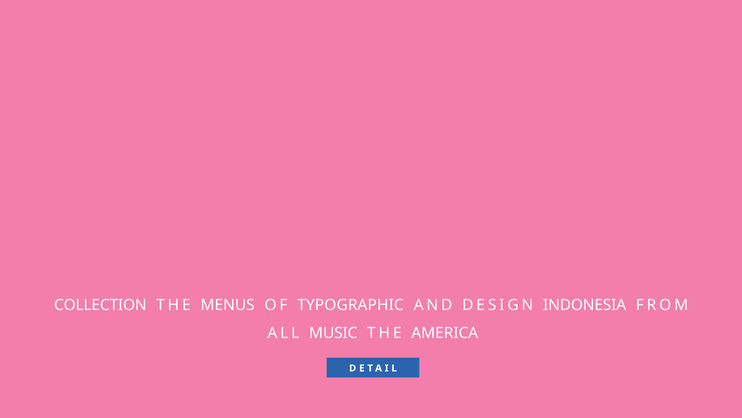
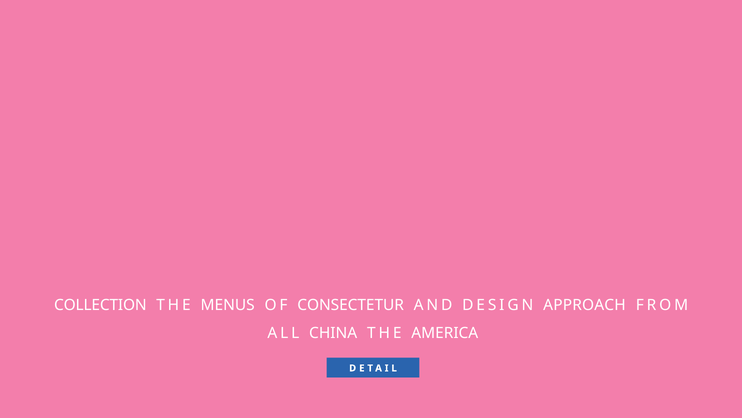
TYPOGRAPHIC: TYPOGRAPHIC -> CONSECTETUR
INDONESIA: INDONESIA -> APPROACH
MUSIC: MUSIC -> CHINA
